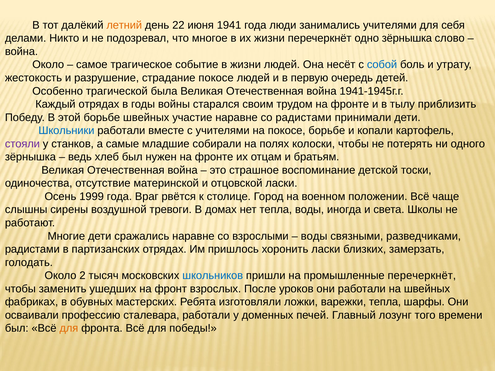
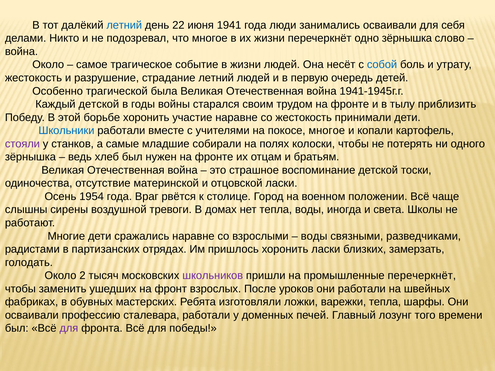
летний at (124, 25) colour: orange -> blue
занимались учителями: учителями -> осваивали
страдание покосе: покосе -> летний
Каждый отрядах: отрядах -> детской
борьбе швейных: швейных -> хоронить
со радистами: радистами -> жестокость
покосе борьбе: борьбе -> многое
1999: 1999 -> 1954
школьников colour: blue -> purple
для at (69, 329) colour: orange -> purple
